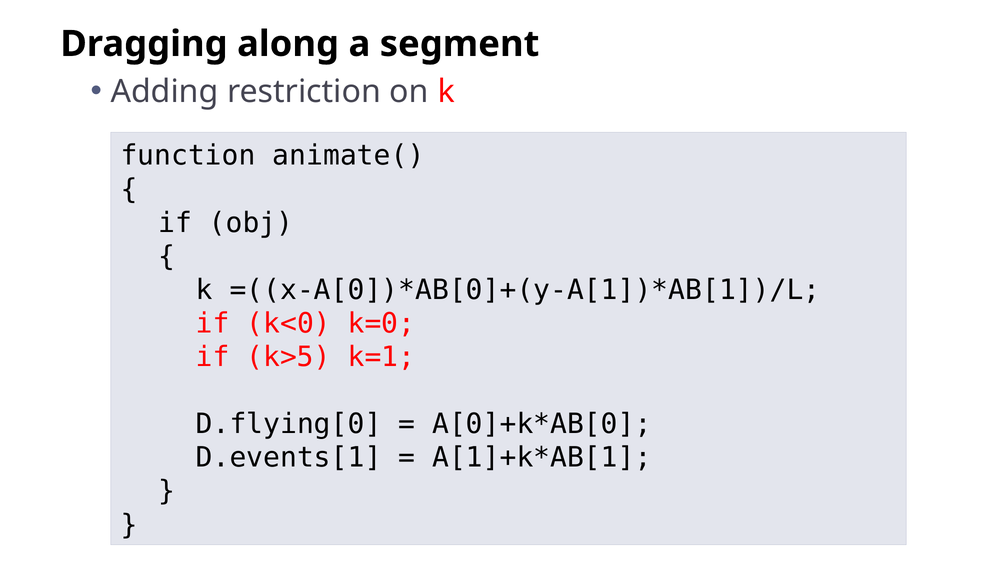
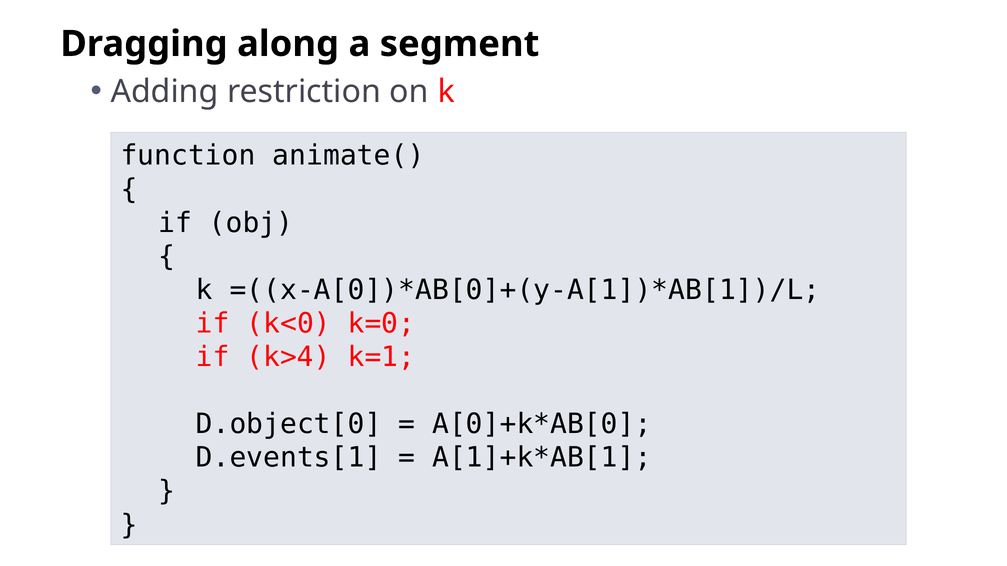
k>5: k>5 -> k>4
D.flying[0: D.flying[0 -> D.object[0
